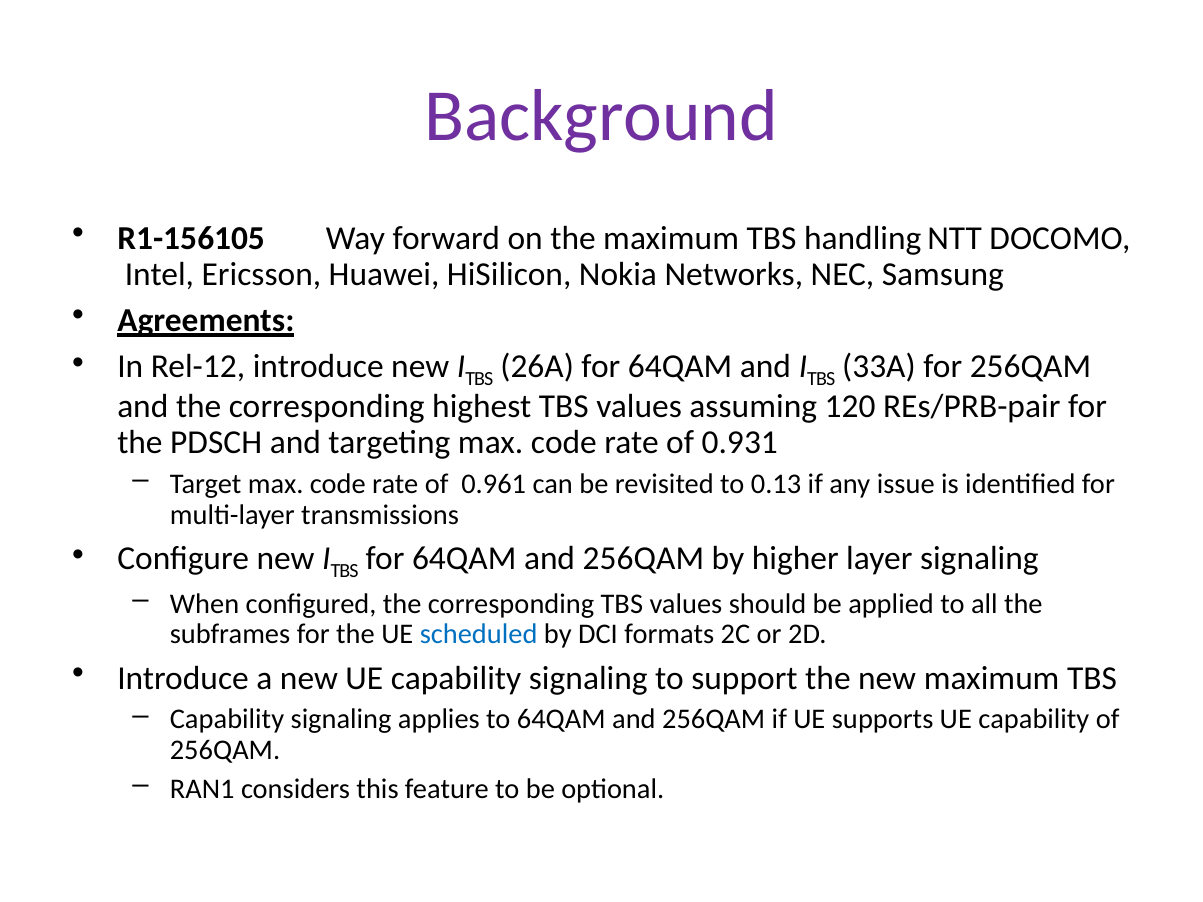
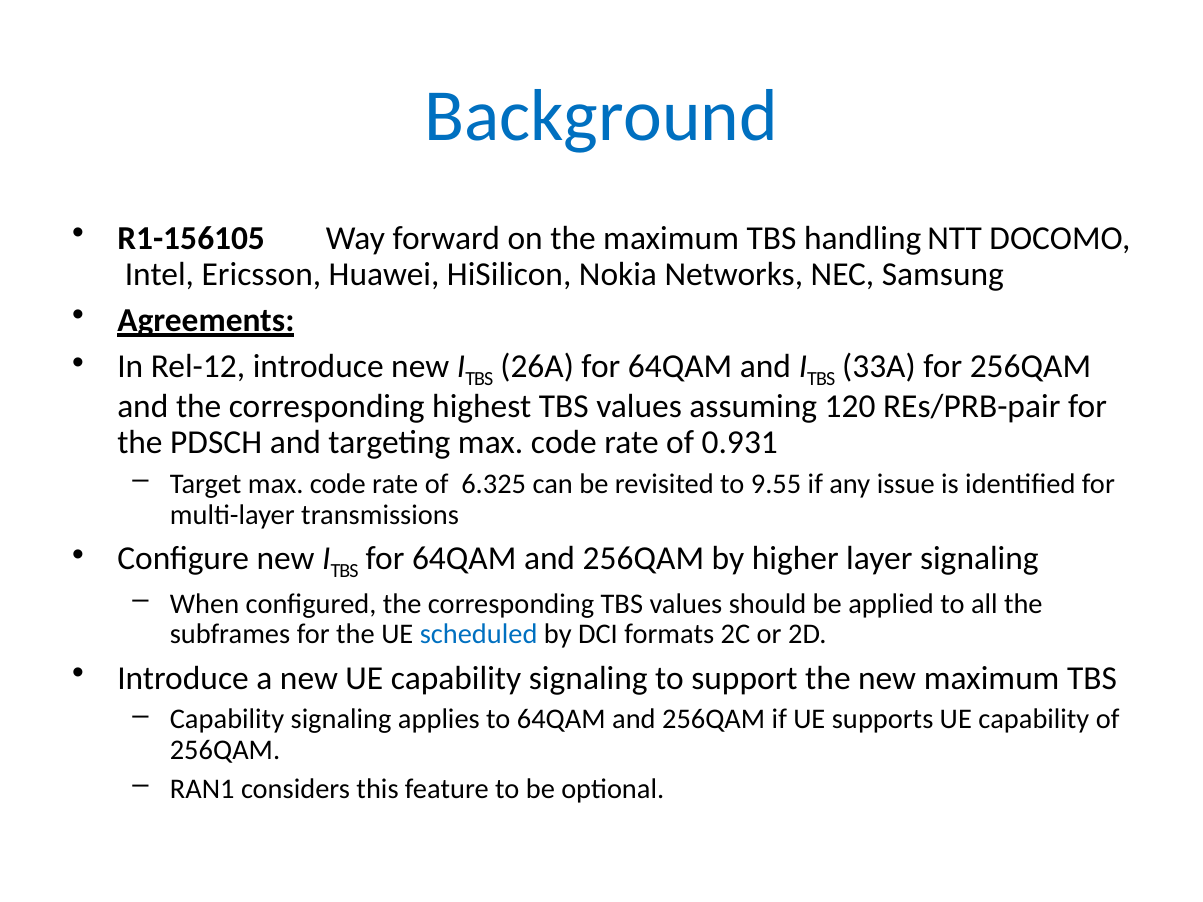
Background colour: purple -> blue
0.961: 0.961 -> 6.325
0.13: 0.13 -> 9.55
